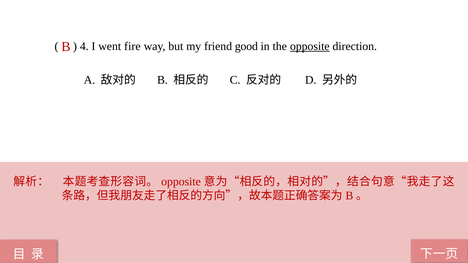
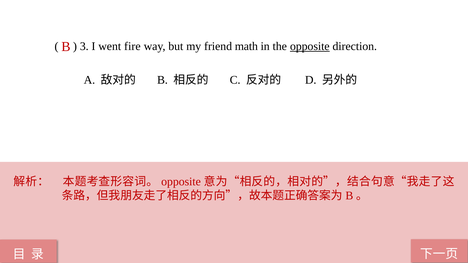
4: 4 -> 3
good: good -> math
